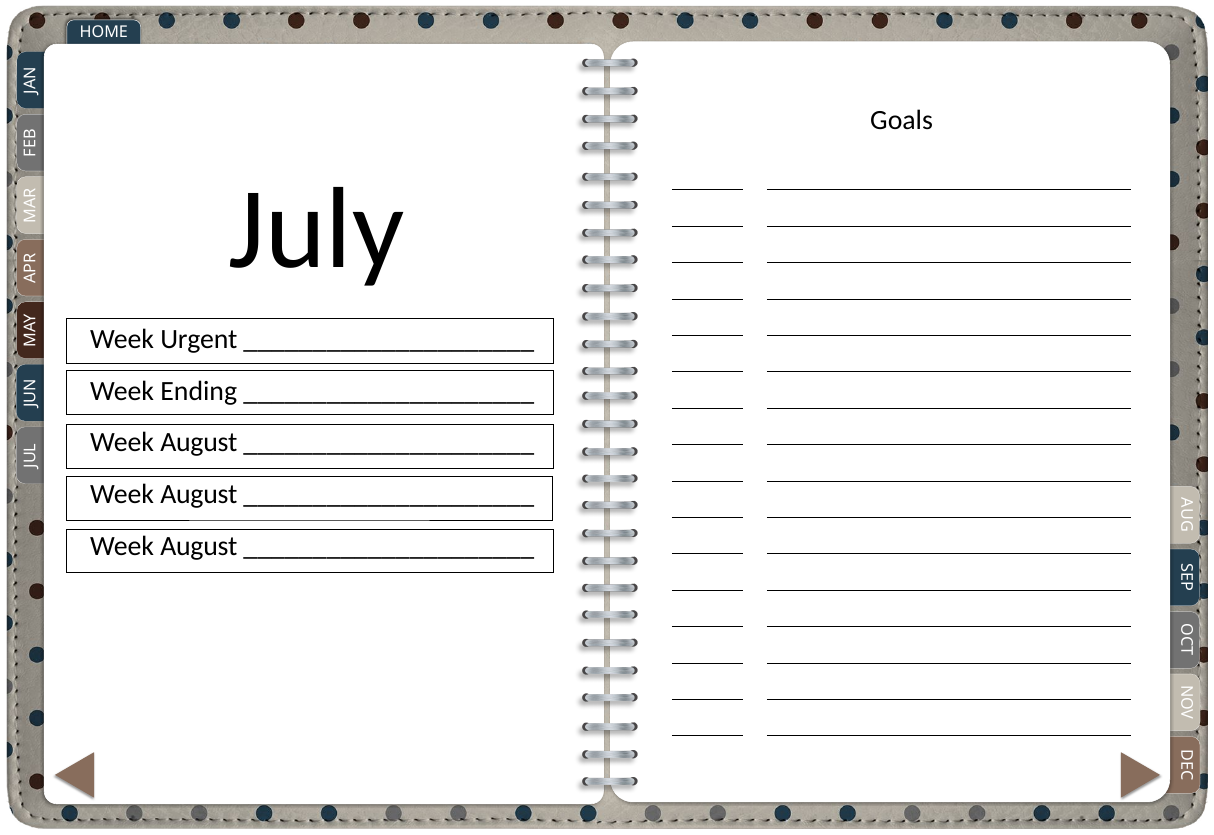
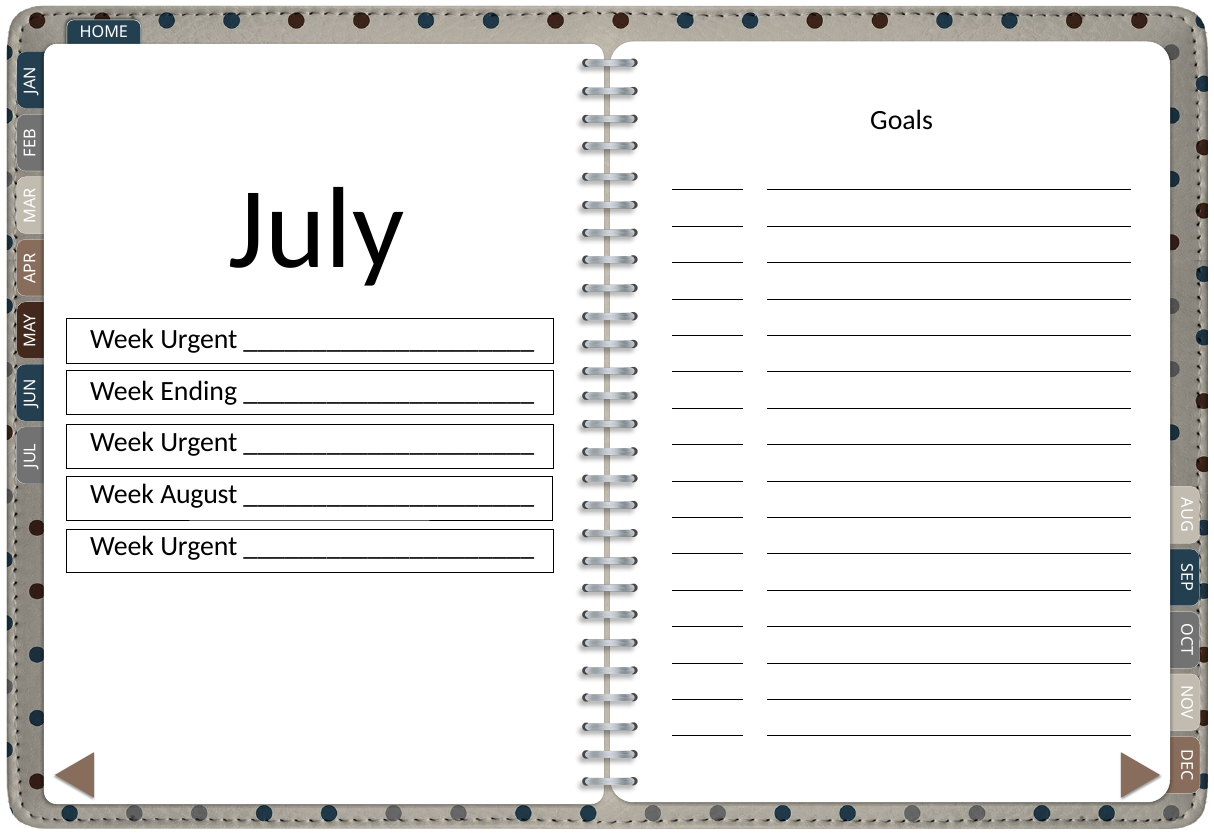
August at (199, 442): August -> Urgent
August at (199, 546): August -> Urgent
